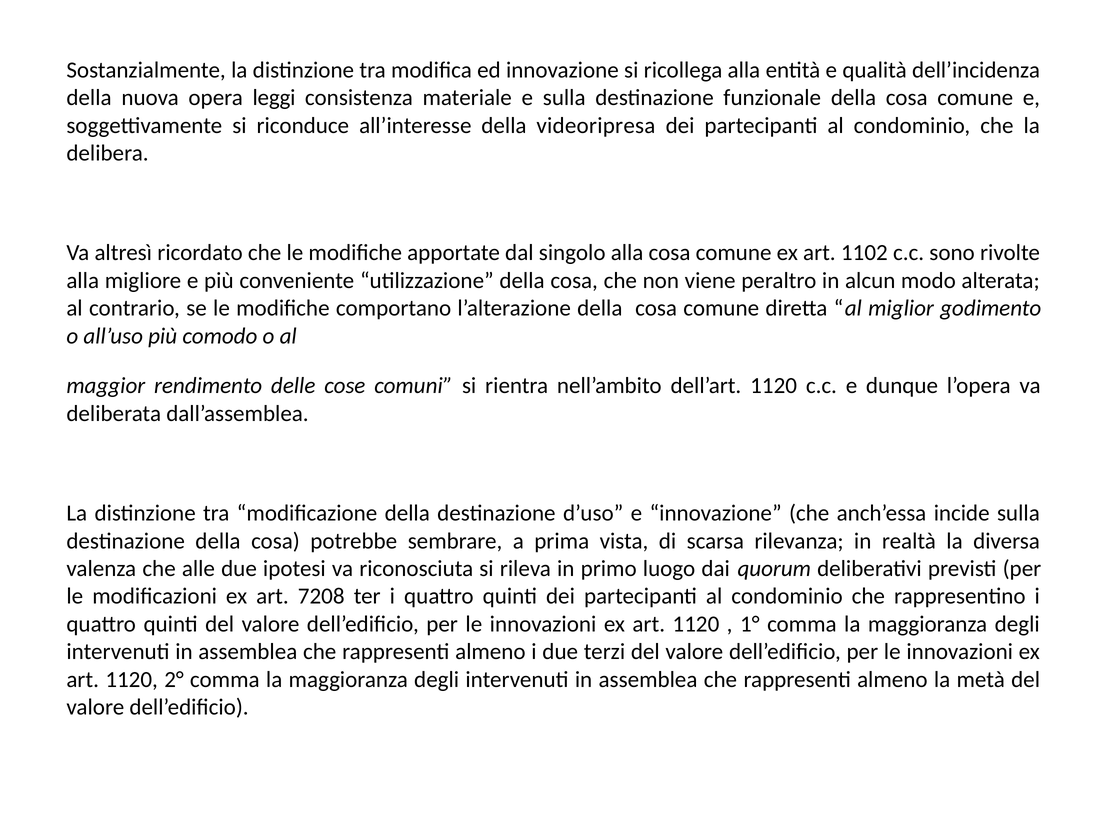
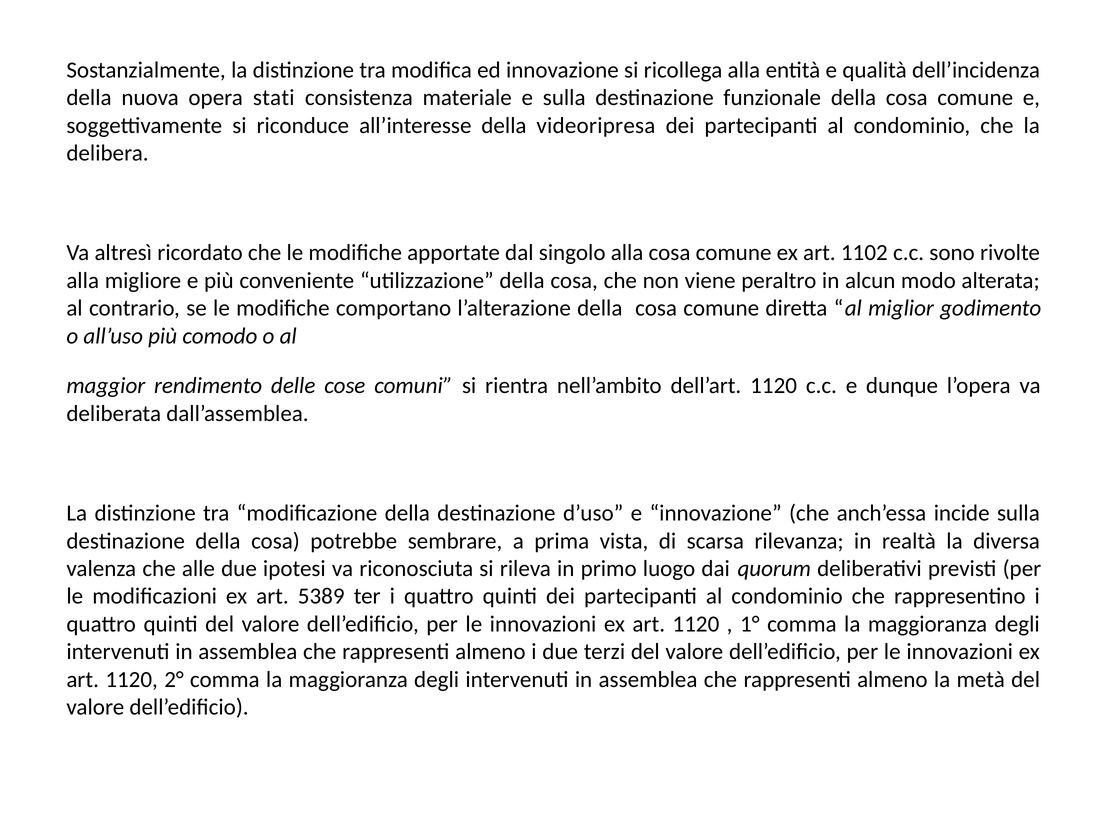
leggi: leggi -> stati
7208: 7208 -> 5389
